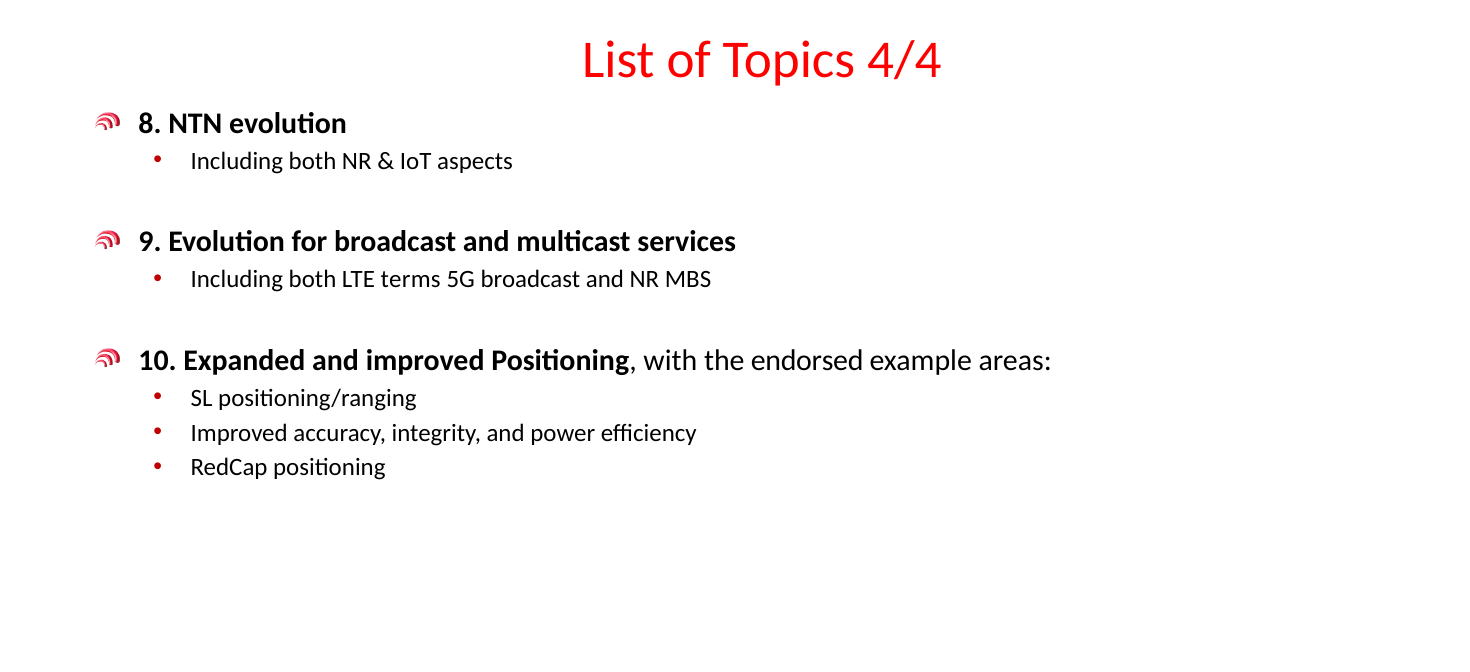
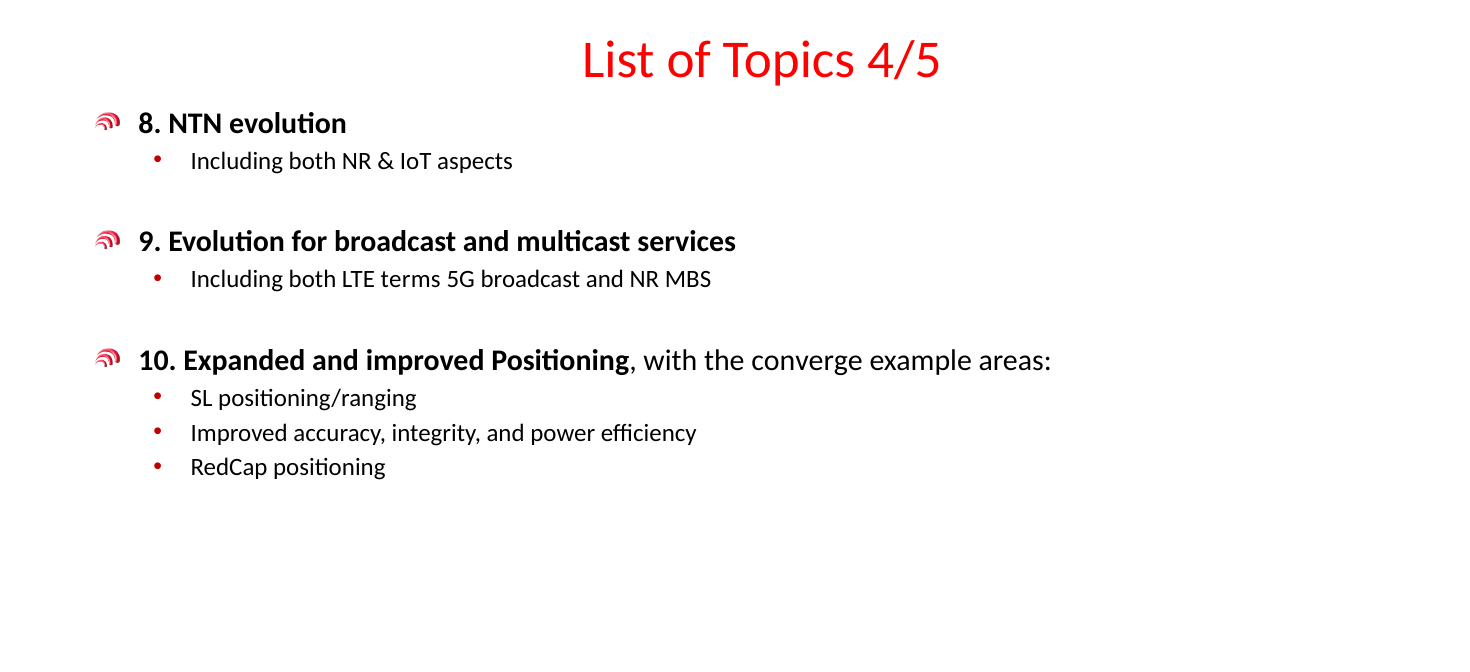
4/4: 4/4 -> 4/5
endorsed: endorsed -> converge
